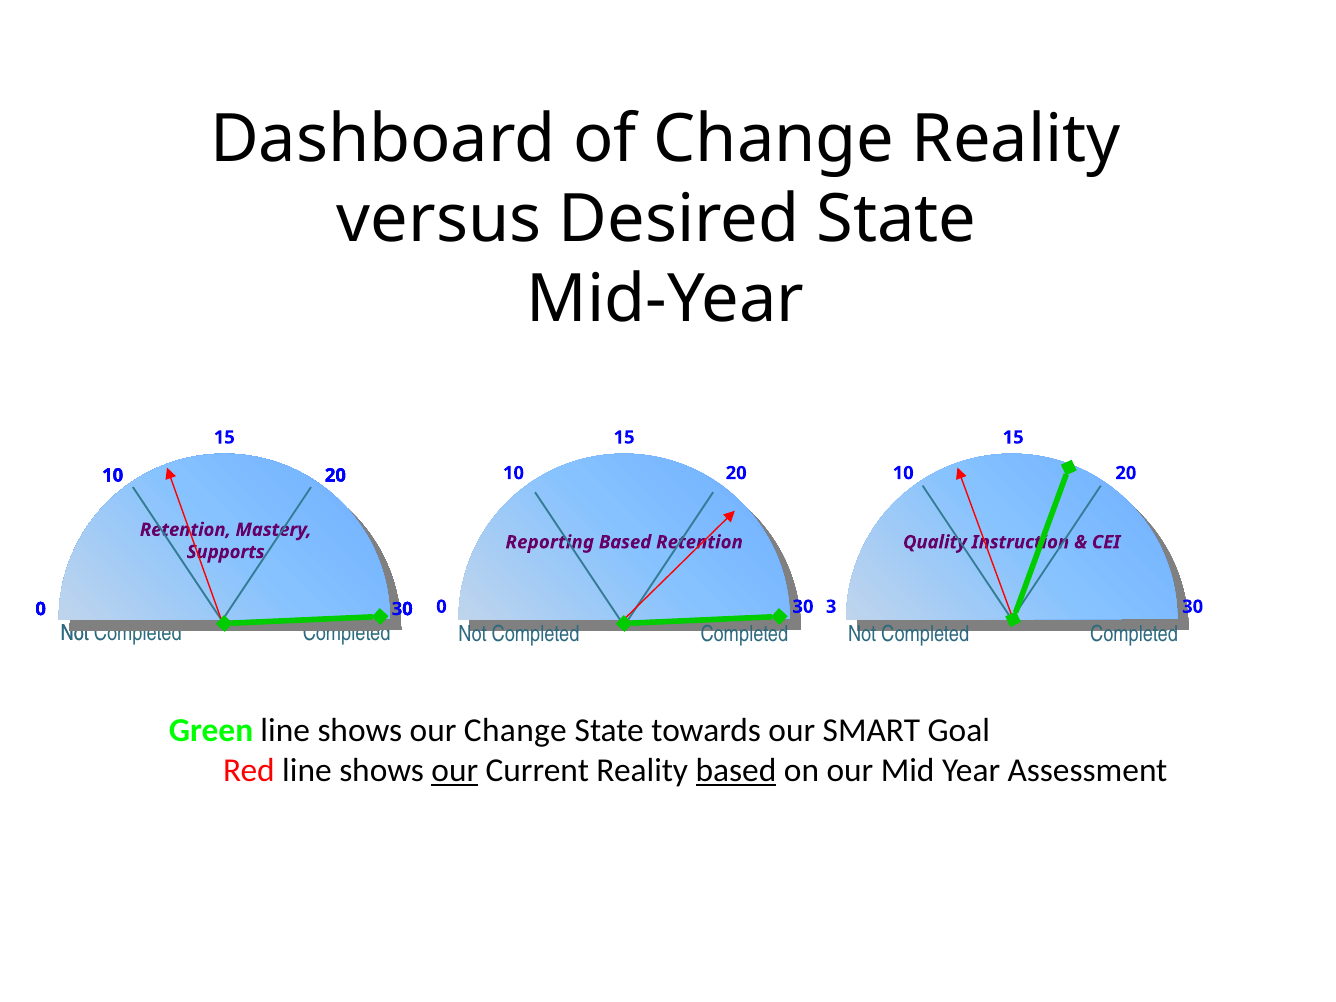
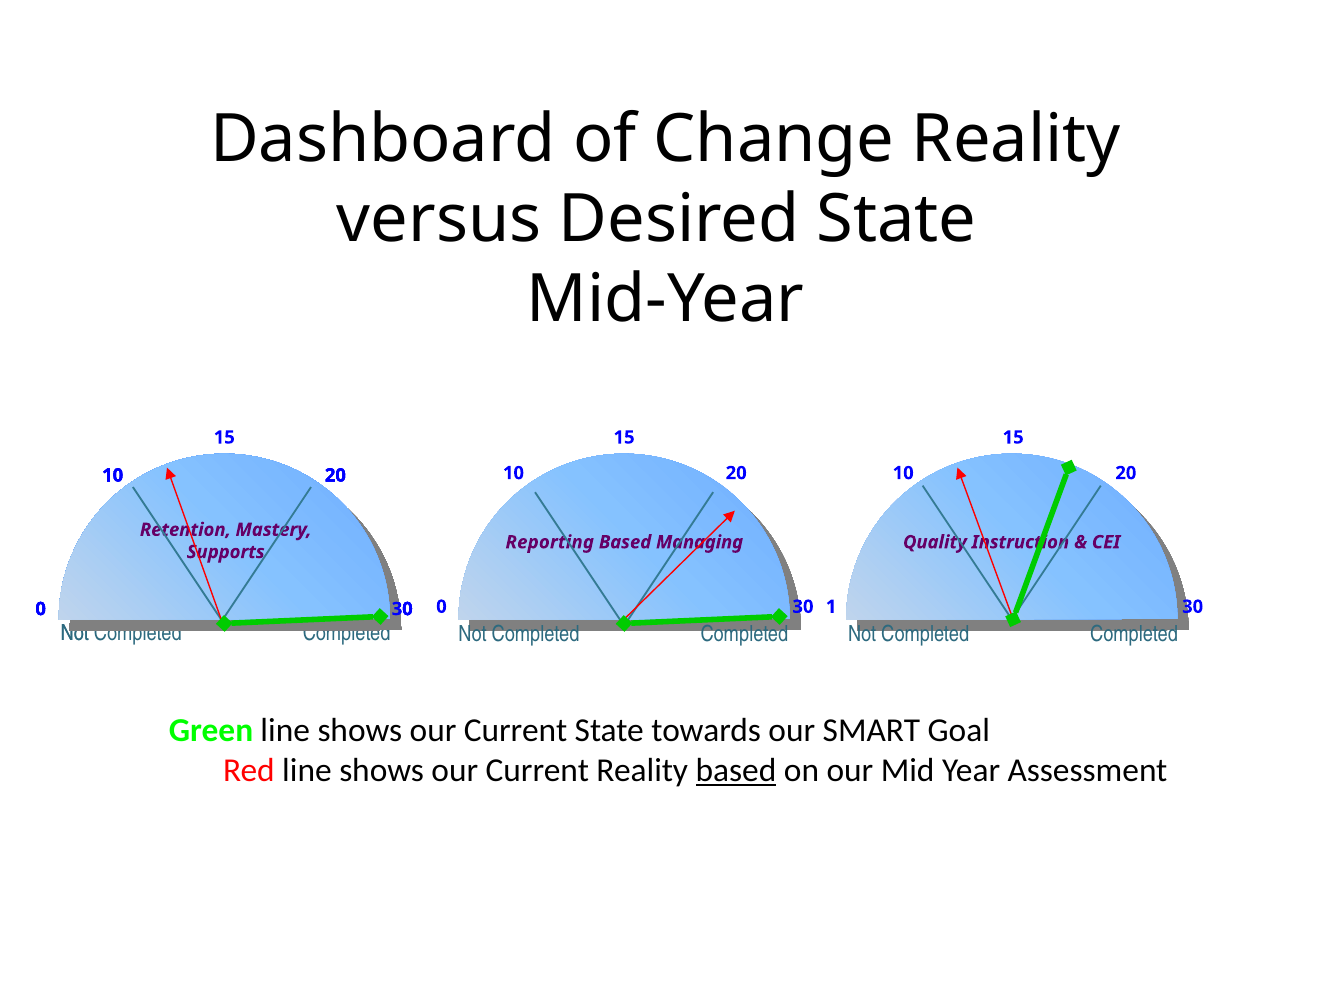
Based Retention: Retention -> Managing
3: 3 -> 1
Change at (515, 730): Change -> Current
our at (455, 770) underline: present -> none
